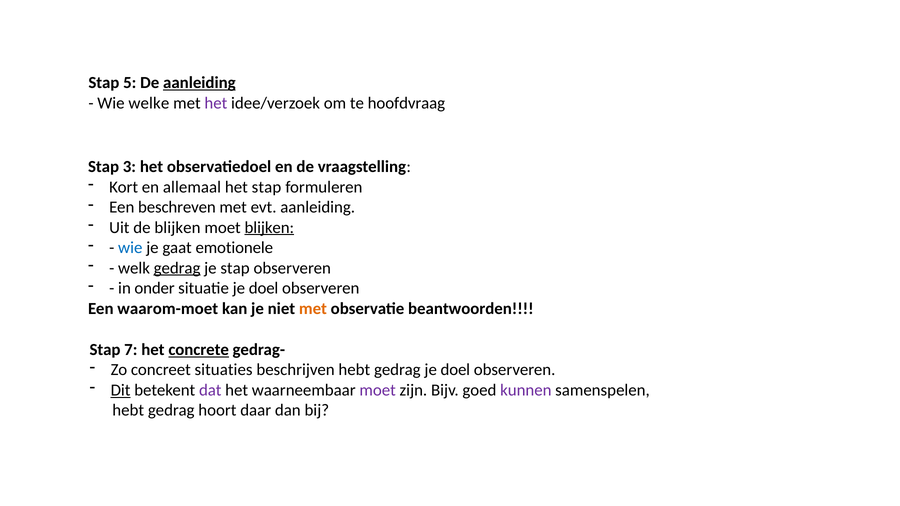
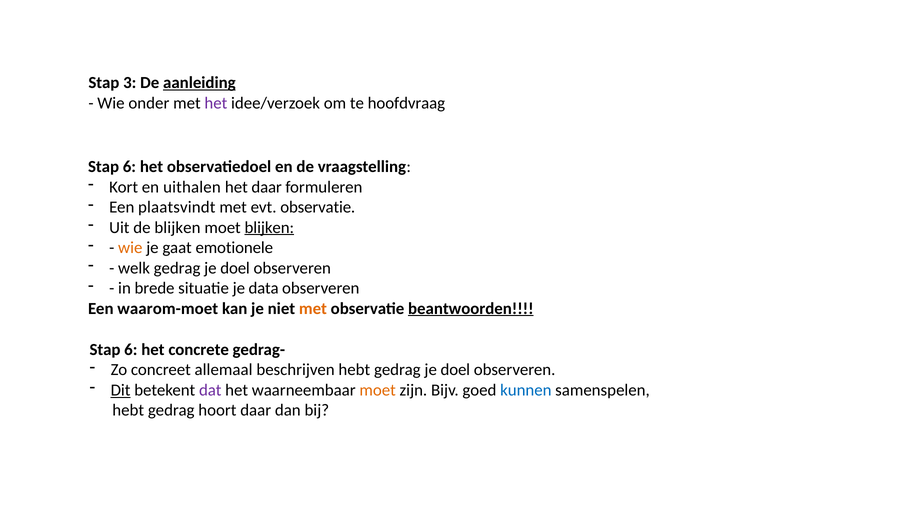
5: 5 -> 3
welke: welke -> onder
3 at (129, 167): 3 -> 6
allemaal: allemaal -> uithalen
het stap: stap -> daar
beschreven: beschreven -> plaatsvindt
evt aanleiding: aanleiding -> observatie
wie at (130, 248) colour: blue -> orange
gedrag at (177, 268) underline: present -> none
stap at (235, 268): stap -> doel
onder: onder -> brede
situatie je doel: doel -> data
beantwoorden underline: none -> present
7 at (131, 350): 7 -> 6
concrete underline: present -> none
situaties: situaties -> allemaal
moet at (378, 390) colour: purple -> orange
kunnen colour: purple -> blue
